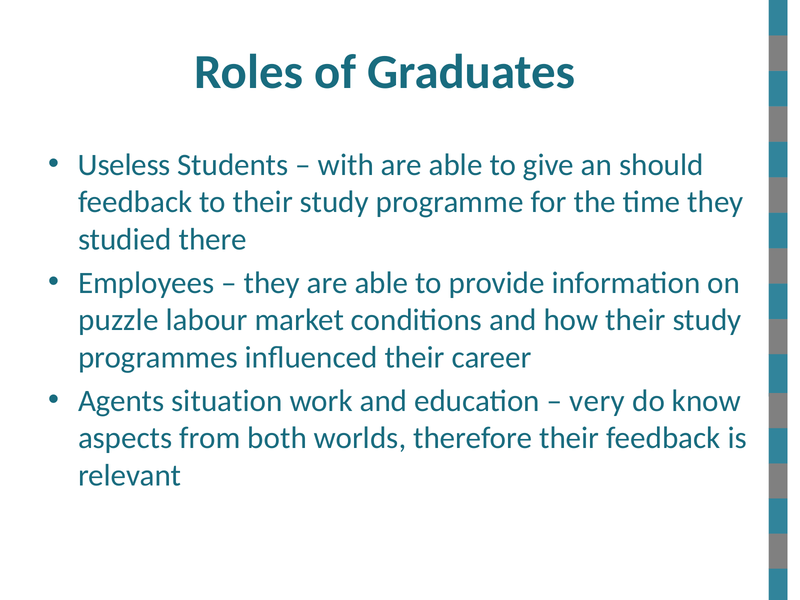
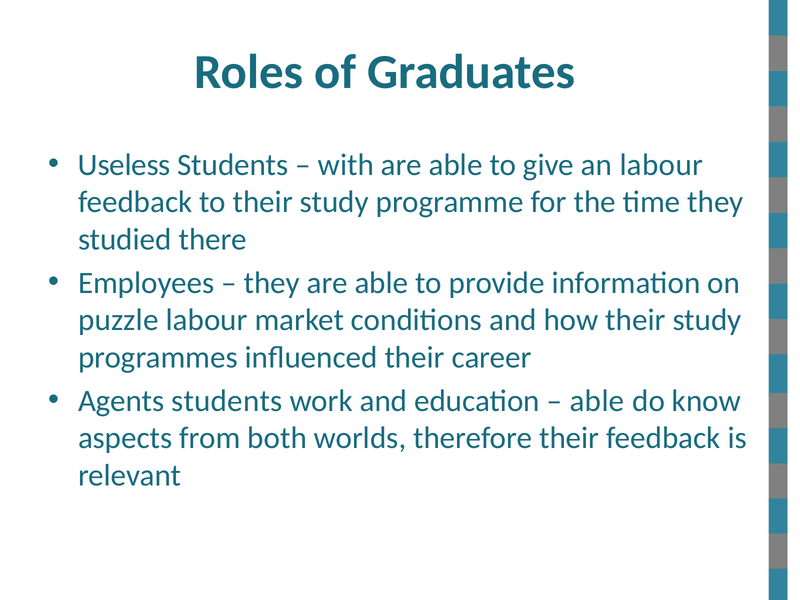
an should: should -> labour
Agents situation: situation -> students
very at (597, 401): very -> able
